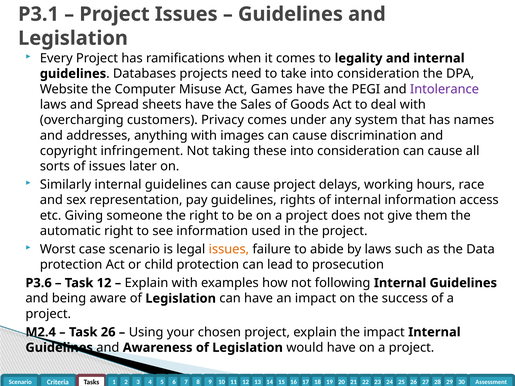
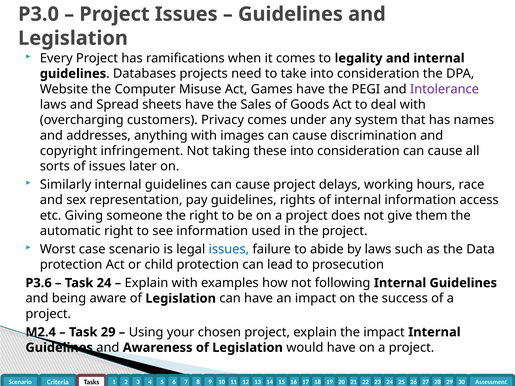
P3.1: P3.1 -> P3.0
issues at (229, 249) colour: orange -> blue
Task 12: 12 -> 24
Task 26: 26 -> 29
